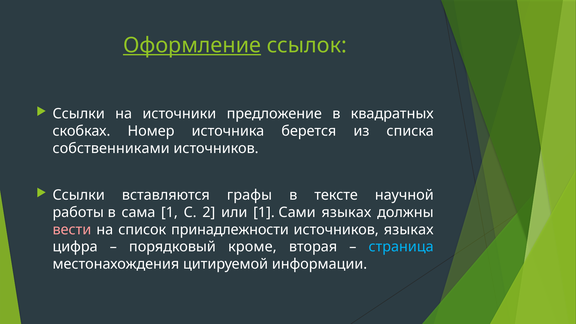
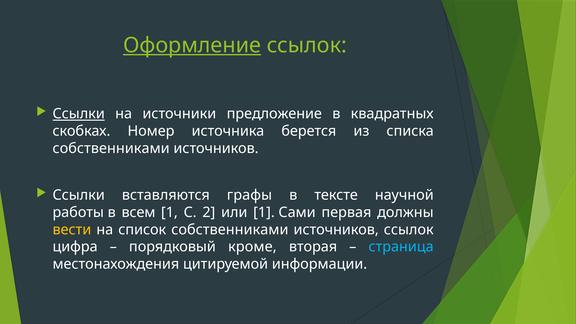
Ссылки at (79, 114) underline: none -> present
сама: сама -> всем
Сами языках: языках -> первая
вести colour: pink -> yellow
список принадлежности: принадлежности -> собственниками
источников языках: языках -> ссылок
